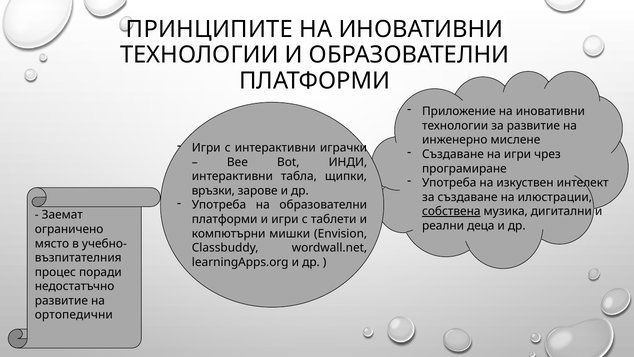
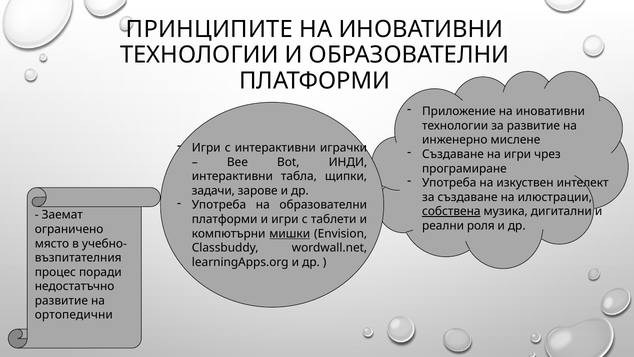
връзки: връзки -> задачи
деца: деца -> роля
мишки underline: none -> present
